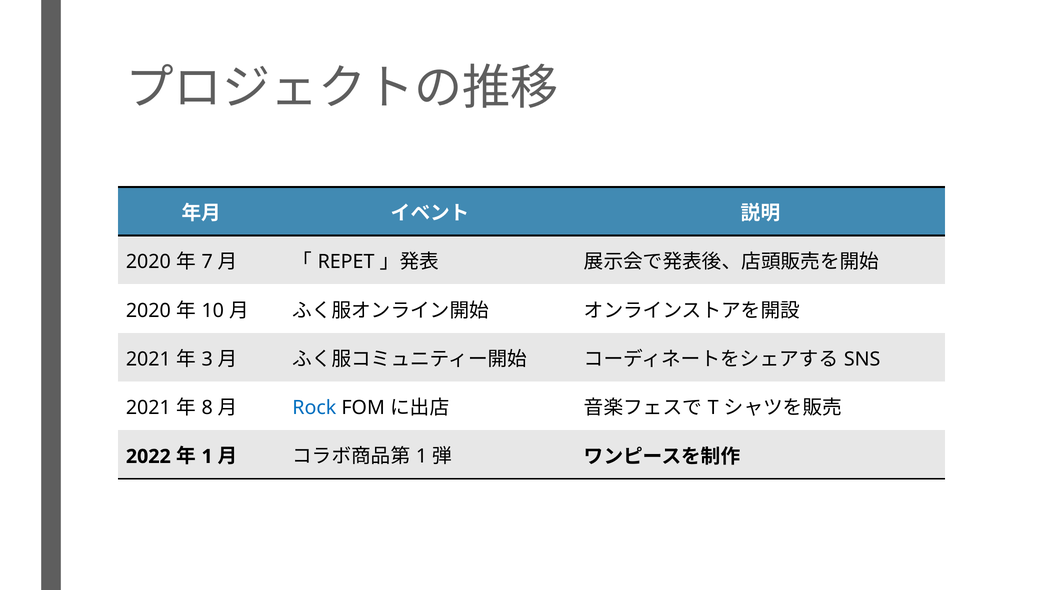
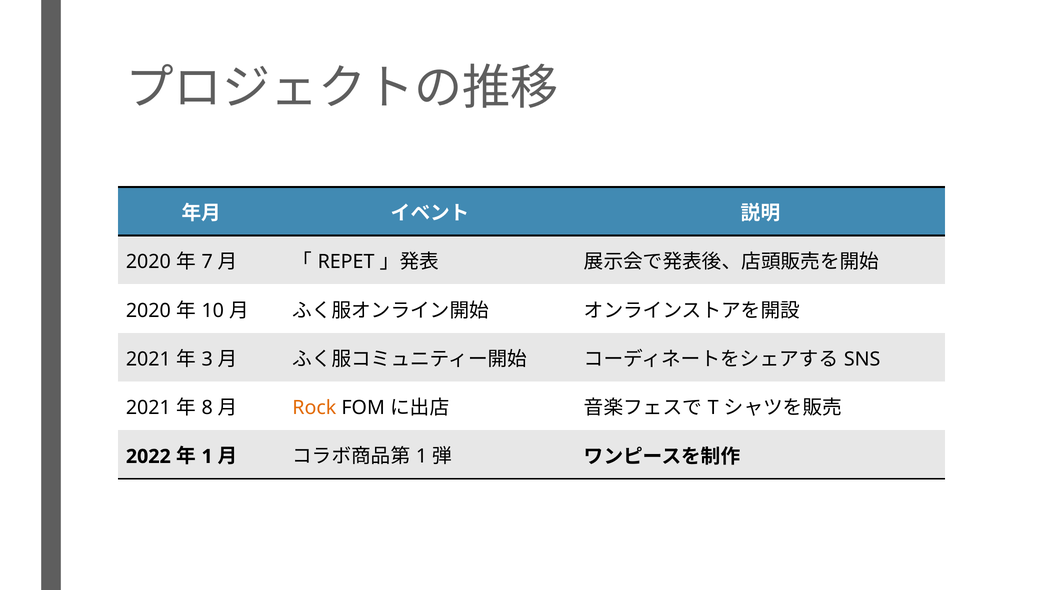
Rock colour: blue -> orange
